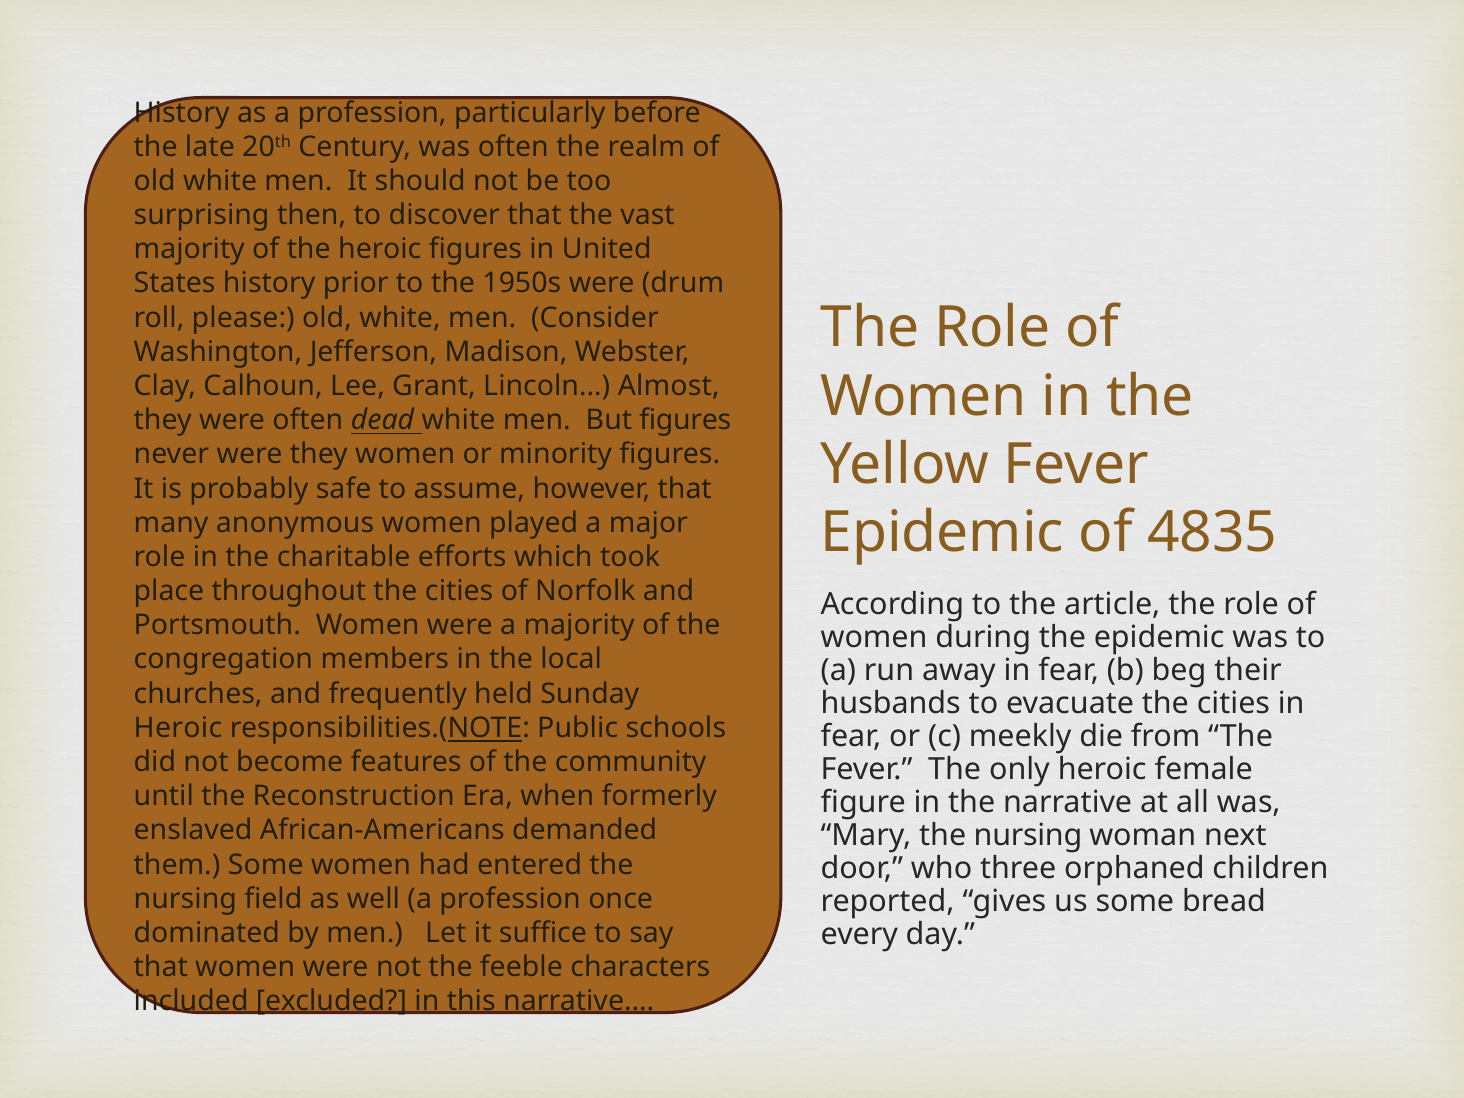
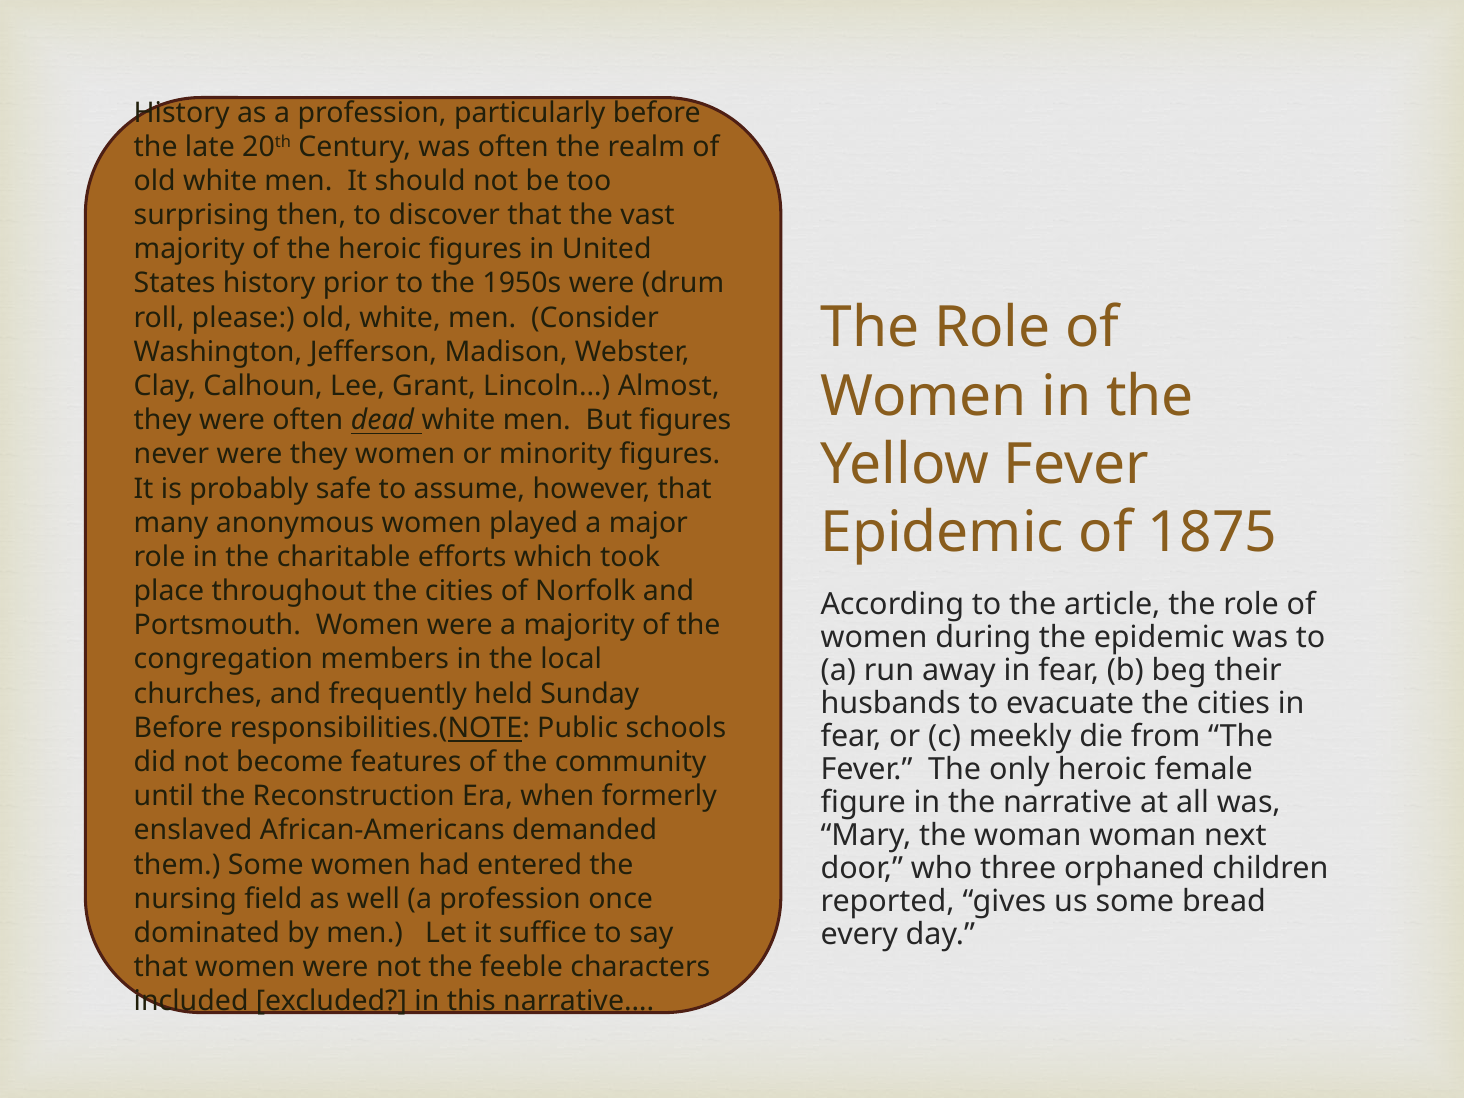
4835: 4835 -> 1875
Heroic at (178, 728): Heroic -> Before
Mary the nursing: nursing -> woman
